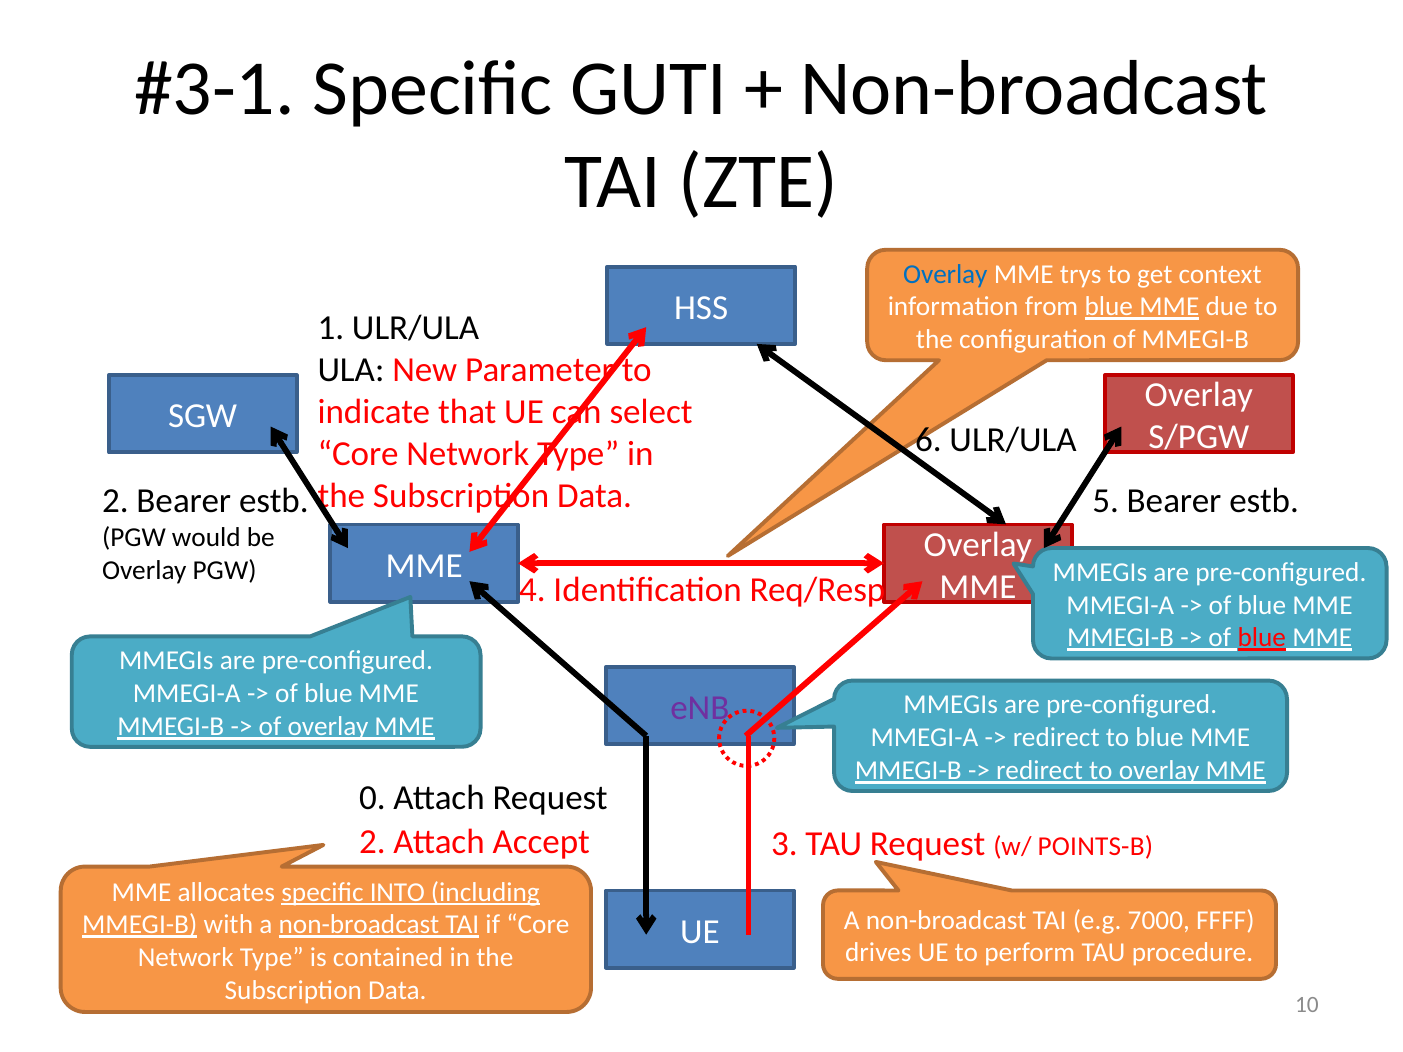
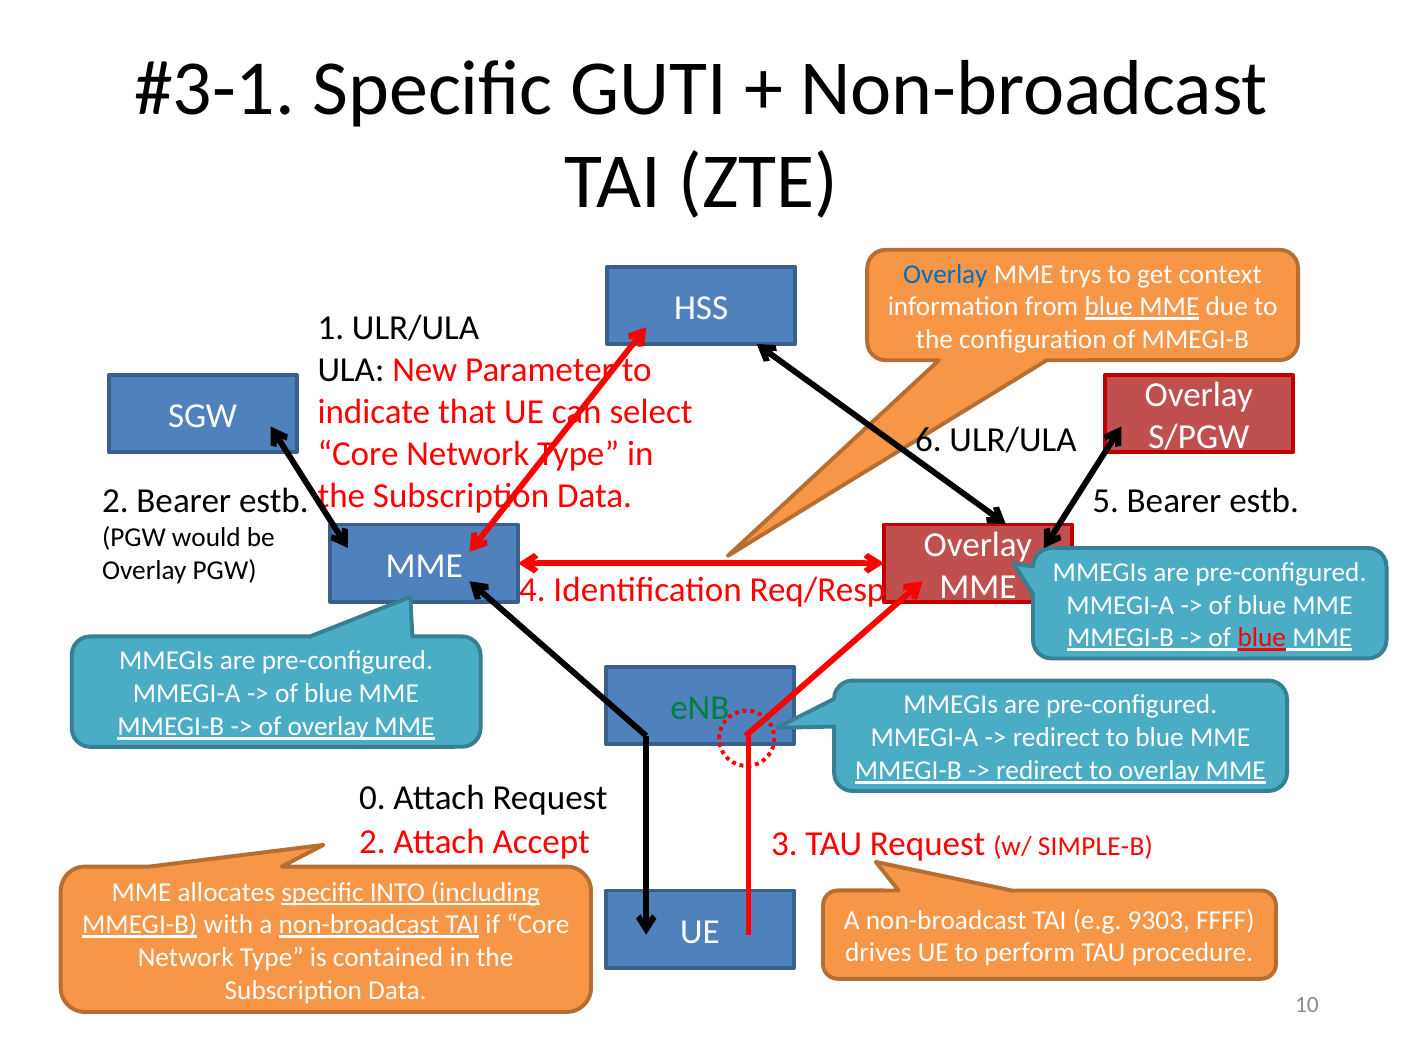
eNB colour: purple -> green
POINTS-B: POINTS-B -> SIMPLE-B
7000: 7000 -> 9303
